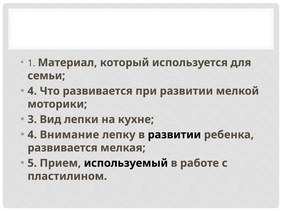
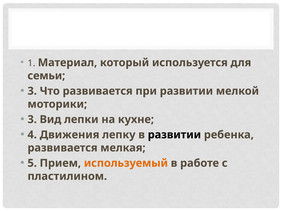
4 at (32, 91): 4 -> 3
Внимание: Внимание -> Движения
используемый colour: black -> orange
